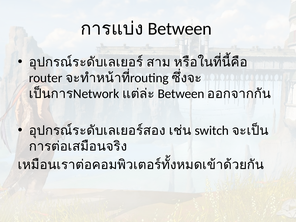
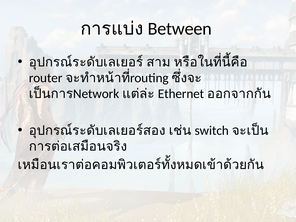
Between at (181, 94): Between -> Ethernet
